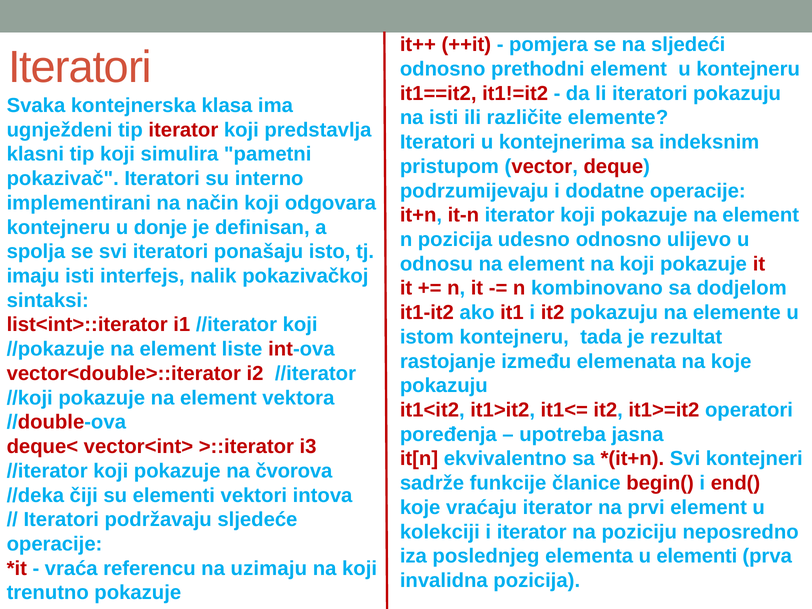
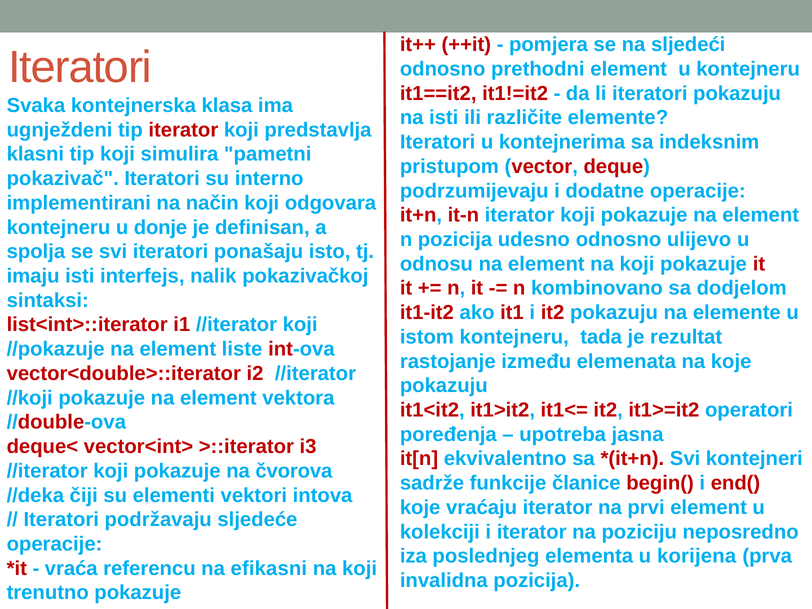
u elementi: elementi -> korijena
uzimaju: uzimaju -> efikasni
